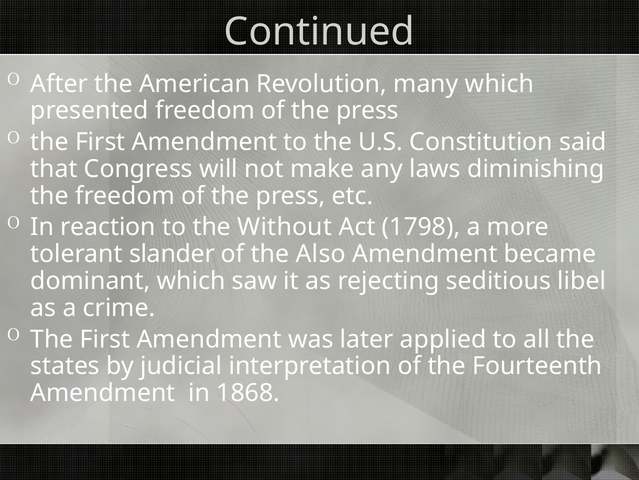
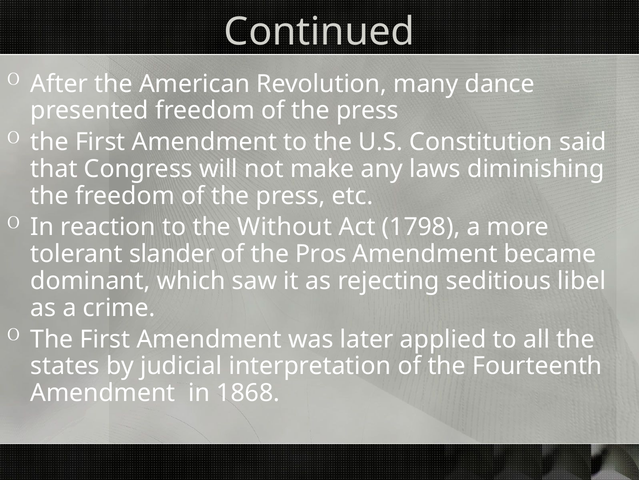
many which: which -> dance
Also: Also -> Pros
